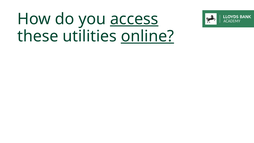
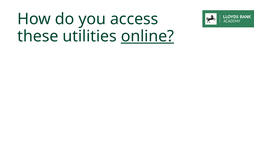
access underline: present -> none
